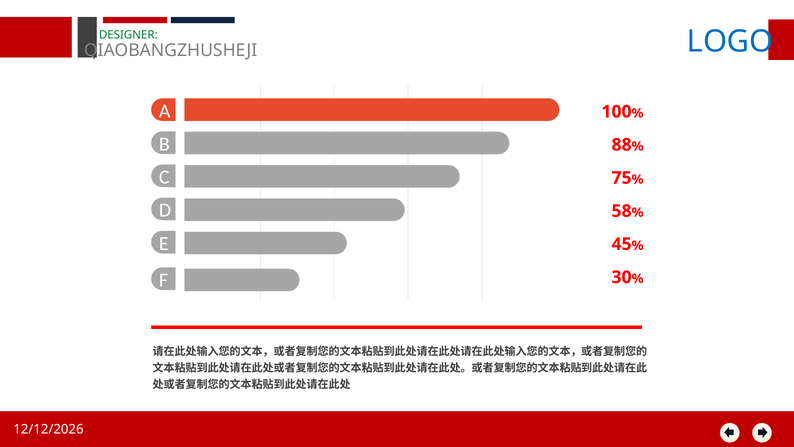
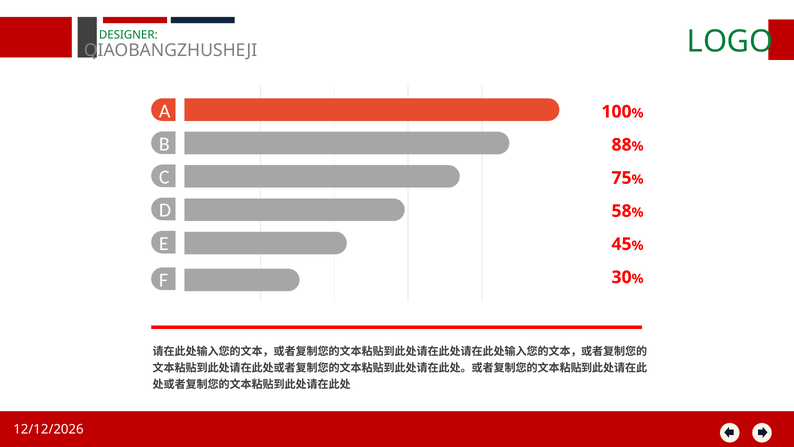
LOGO colour: blue -> green
